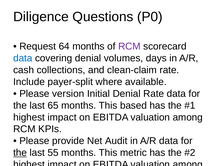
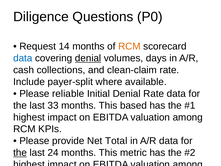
64: 64 -> 14
RCM at (129, 46) colour: purple -> orange
denial at (88, 58) underline: none -> present
version: version -> reliable
65: 65 -> 33
Audit: Audit -> Total
55: 55 -> 24
